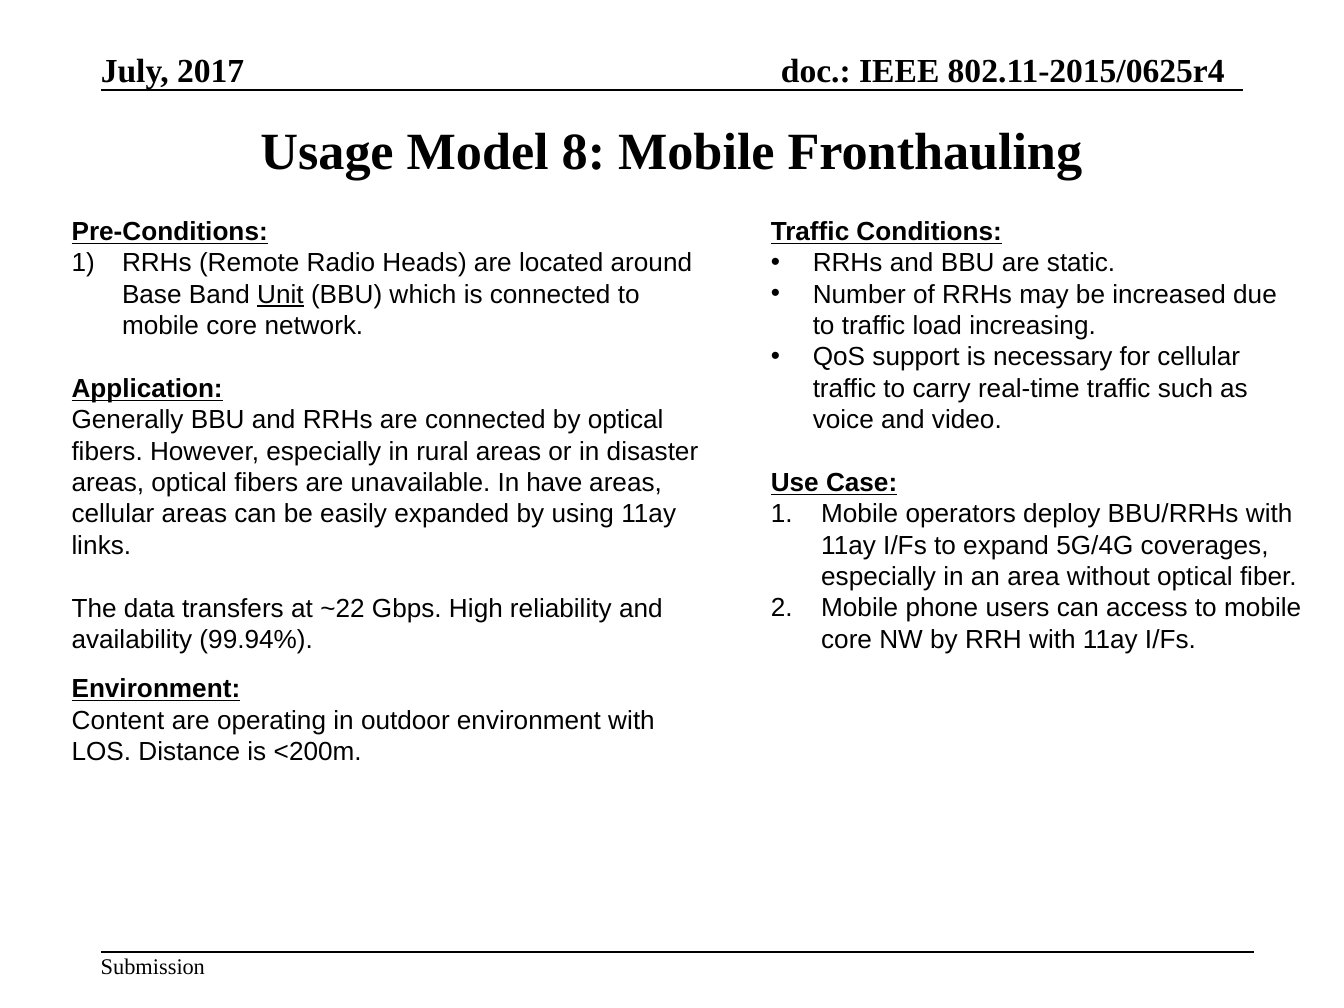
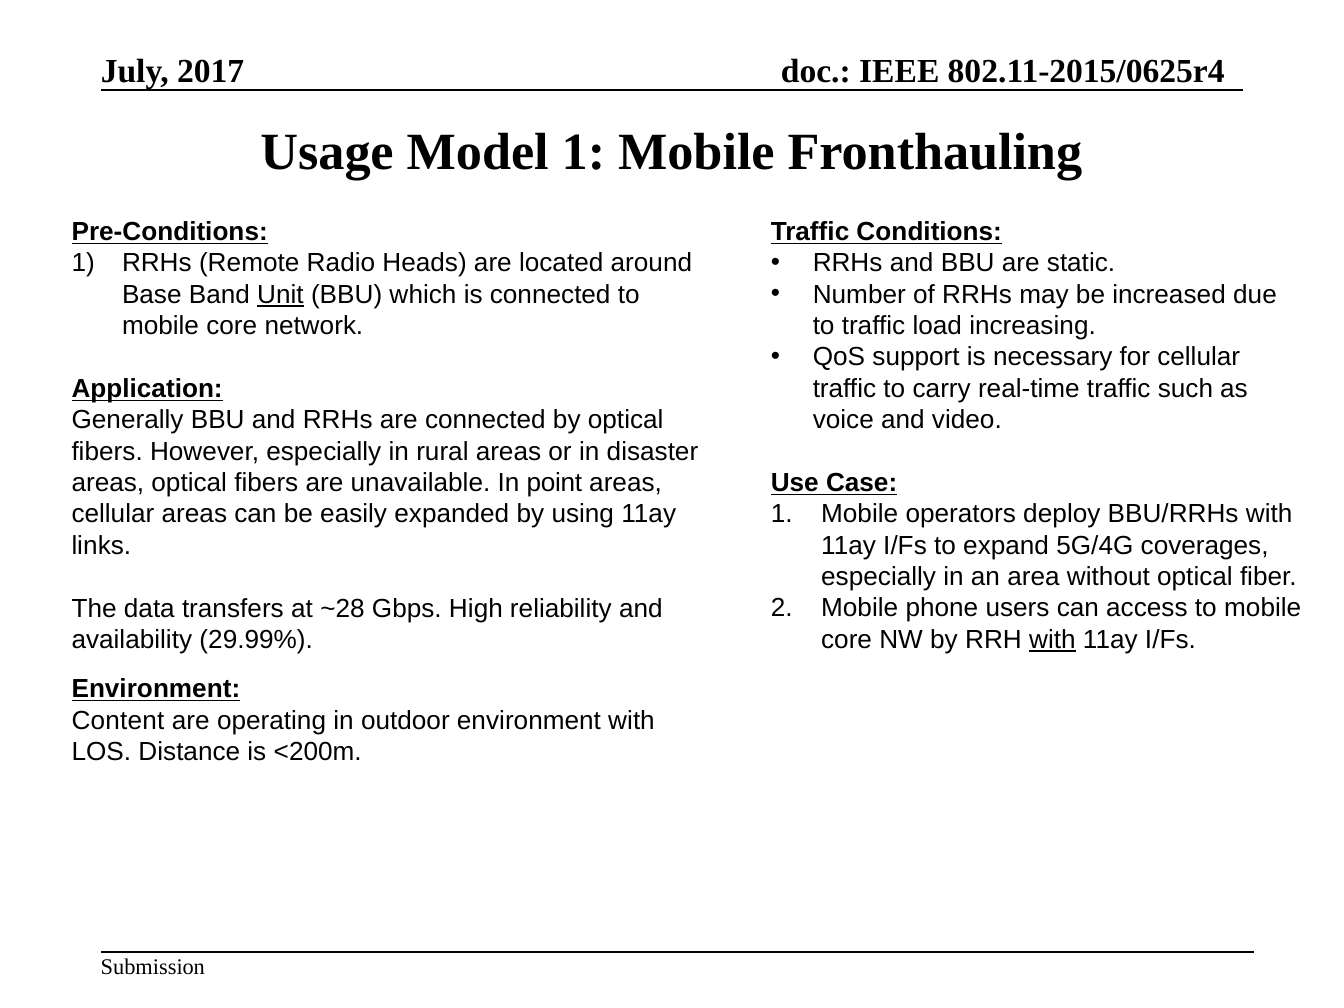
Model 8: 8 -> 1
have: have -> point
~22: ~22 -> ~28
99.94%: 99.94% -> 29.99%
with at (1052, 640) underline: none -> present
